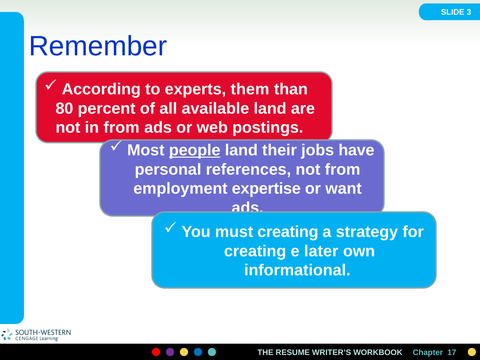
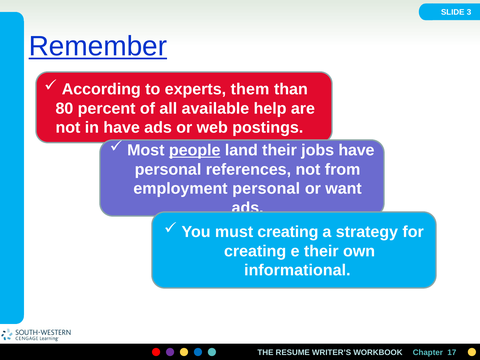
Remember underline: none -> present
available land: land -> help
in from: from -> have
employment expertise: expertise -> personal
e later: later -> their
